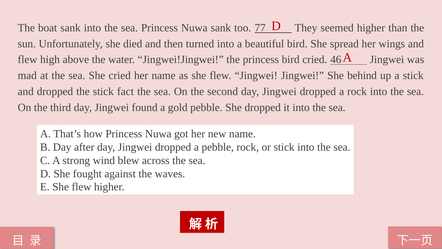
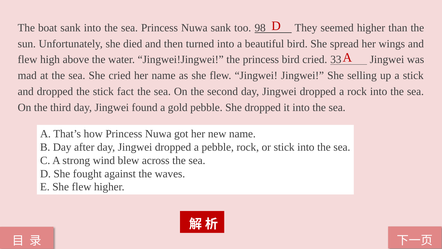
77: 77 -> 98
46: 46 -> 33
behind: behind -> selling
